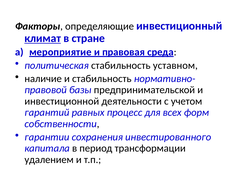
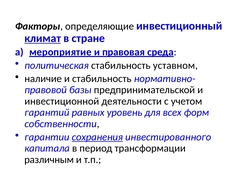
процесс: процесс -> уровень
сохранения underline: none -> present
удалением: удалением -> различным
